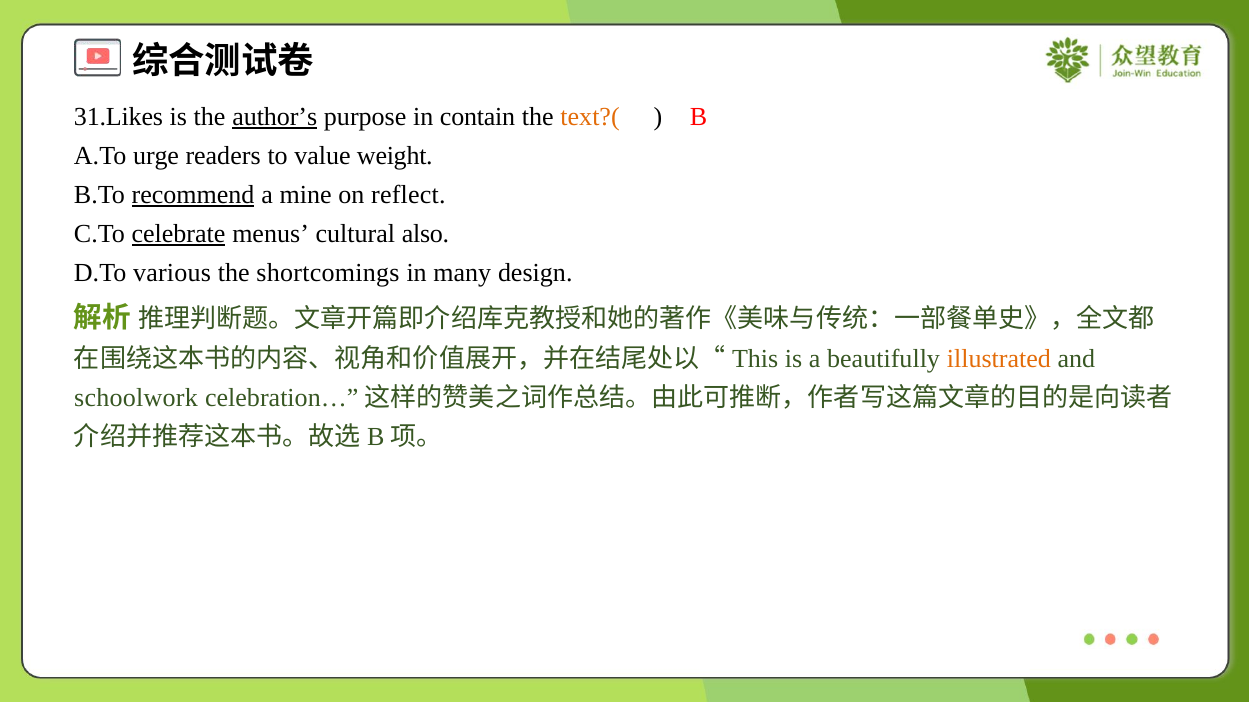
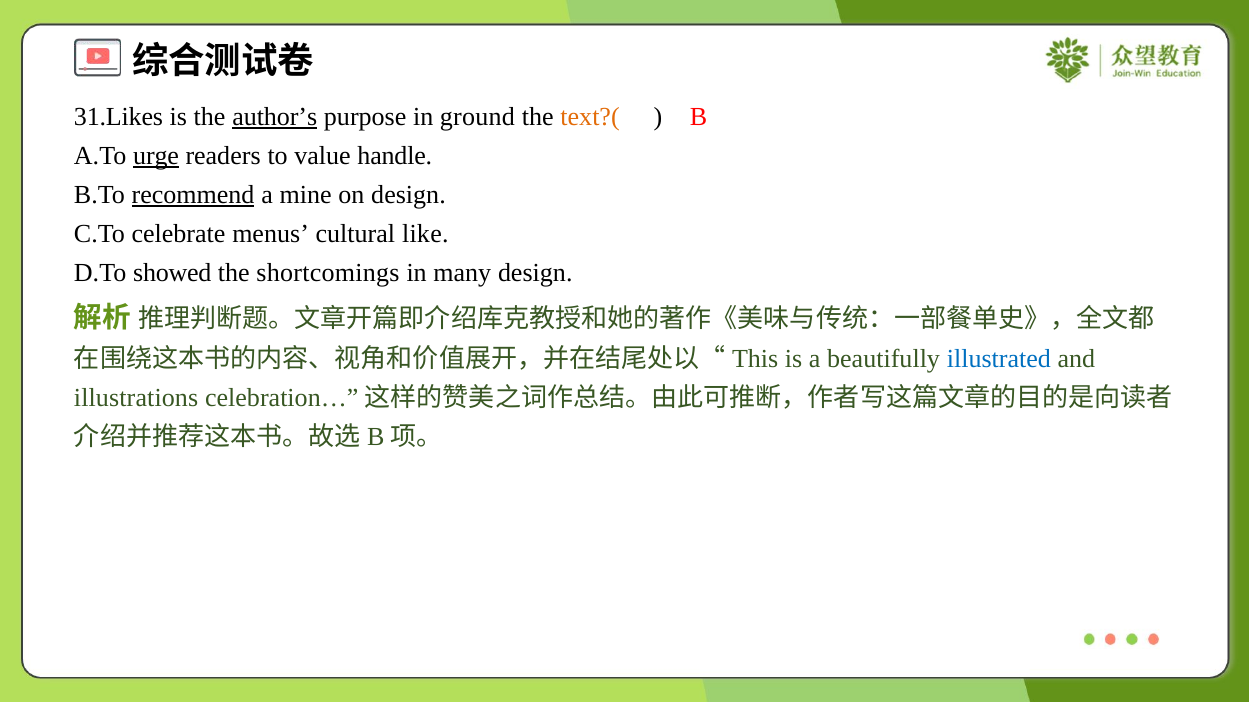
contain: contain -> ground
urge underline: none -> present
weight: weight -> handle
on reflect: reflect -> design
celebrate underline: present -> none
also: also -> like
various: various -> showed
illustrated colour: orange -> blue
schoolwork: schoolwork -> illustrations
